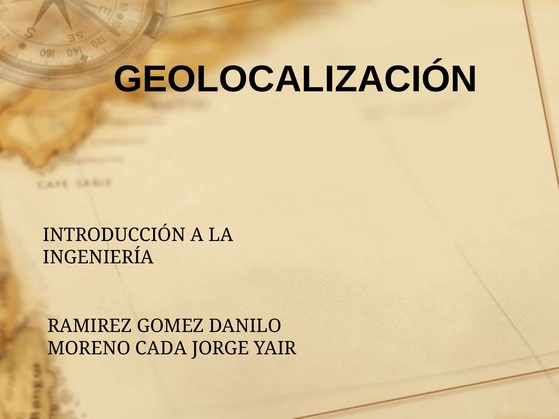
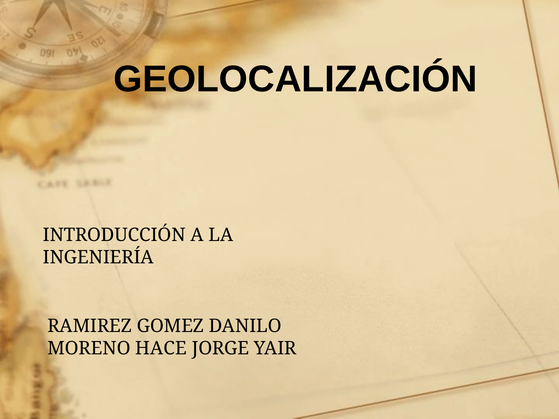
CADA: CADA -> HACE
